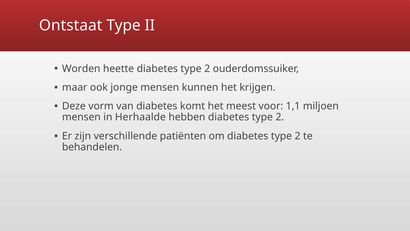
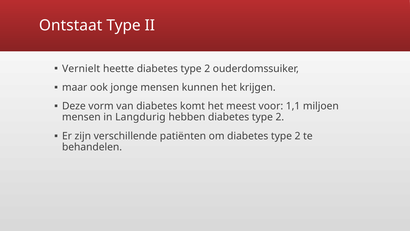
Worden: Worden -> Vernielt
Herhaalde: Herhaalde -> Langdurig
